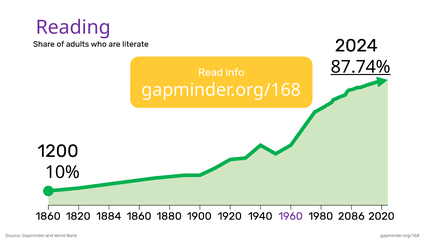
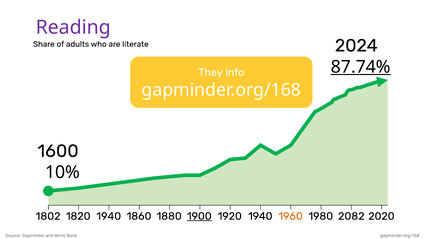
Read: Read -> They
1200: 1200 -> 1600
1860 at (48, 216): 1860 -> 1802
1820 1884: 1884 -> 1940
1900 underline: none -> present
1960 colour: purple -> orange
2086: 2086 -> 2082
